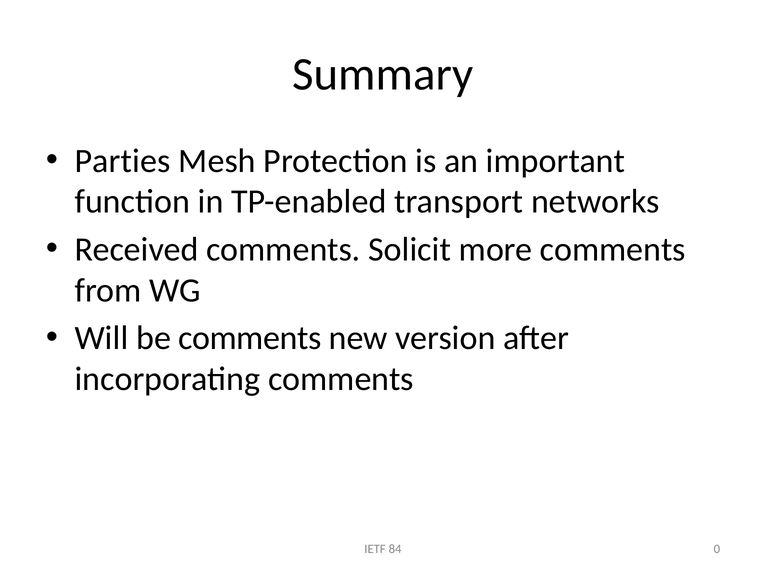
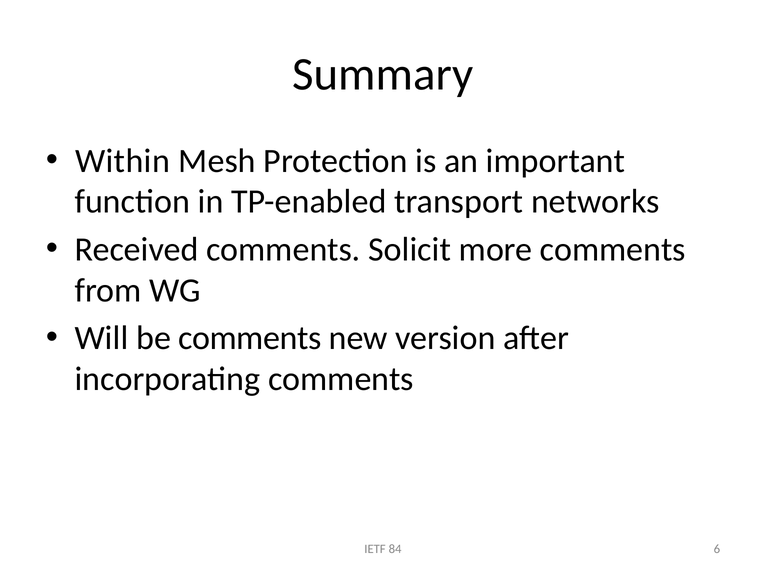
Parties: Parties -> Within
0: 0 -> 6
